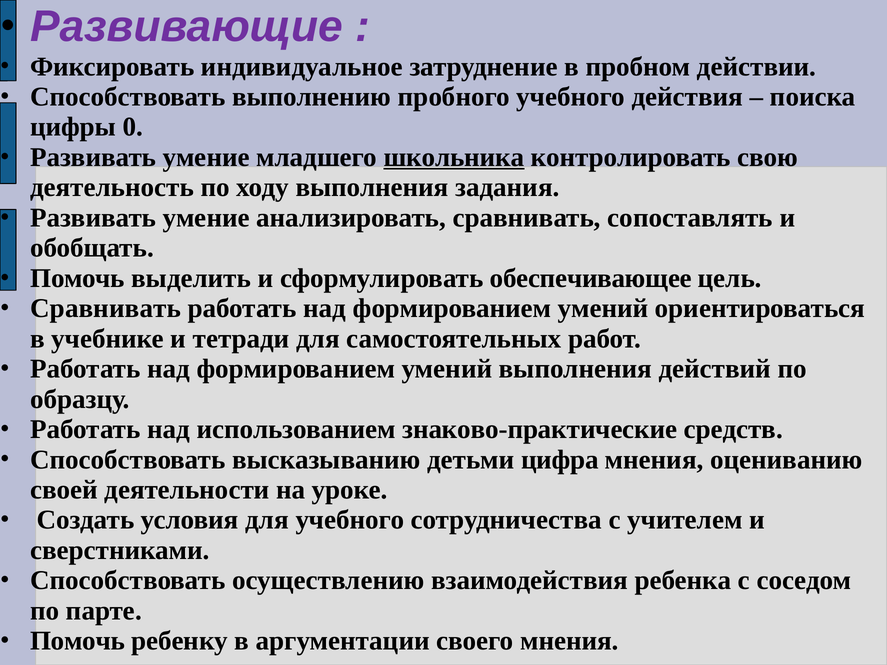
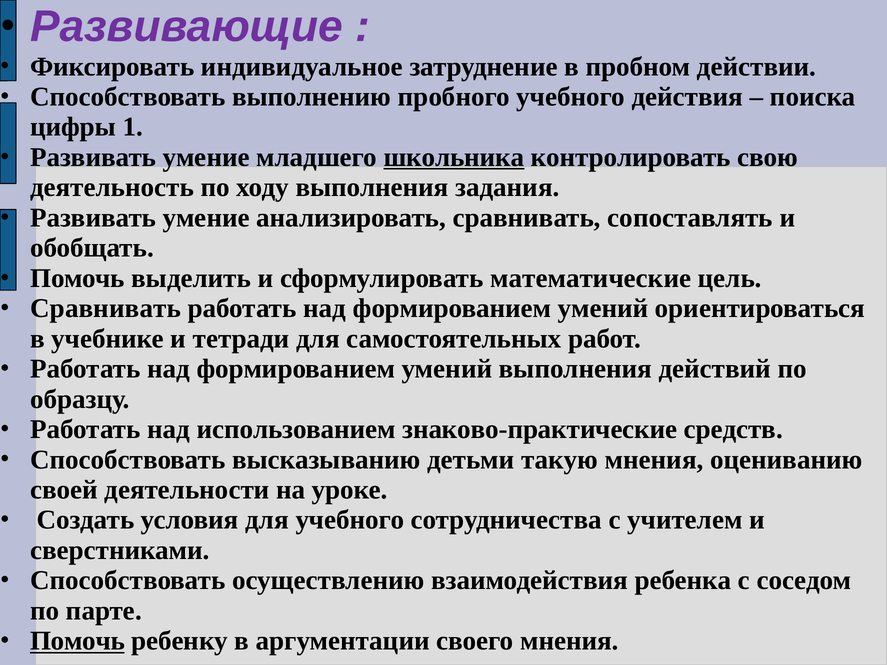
0: 0 -> 1
обеспечивающее: обеспечивающее -> математические
цифра: цифра -> такую
Помочь at (78, 641) underline: none -> present
